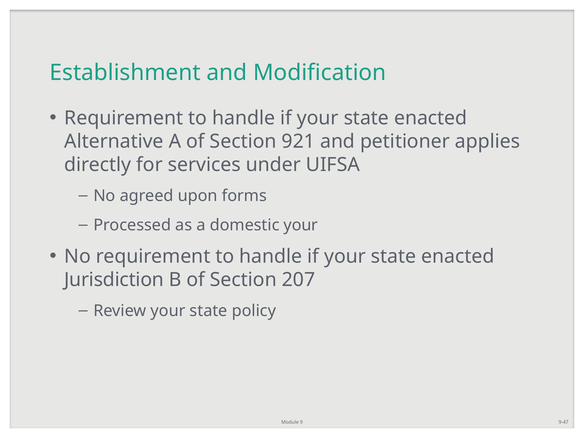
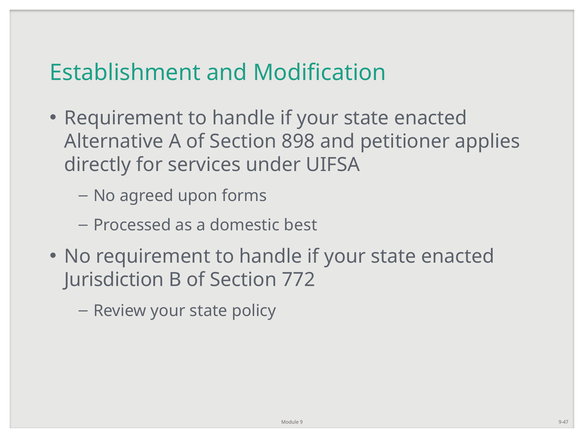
921: 921 -> 898
domestic your: your -> best
207: 207 -> 772
